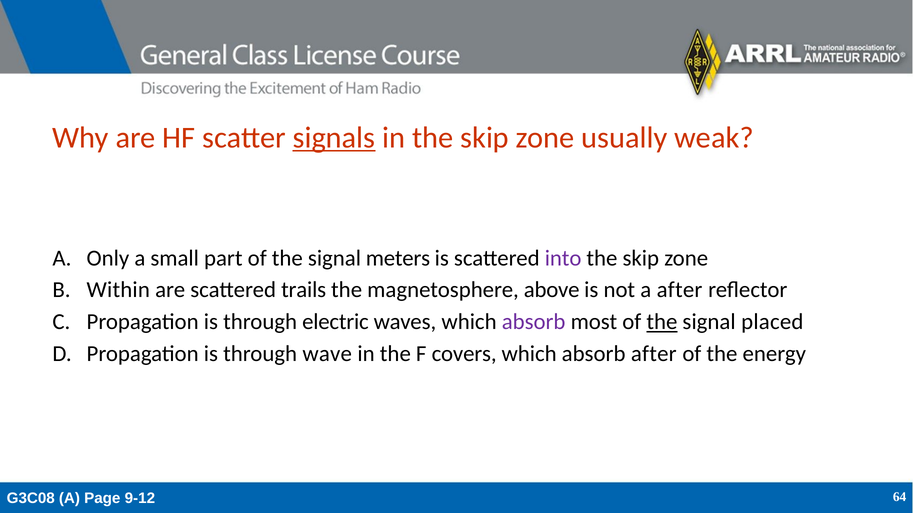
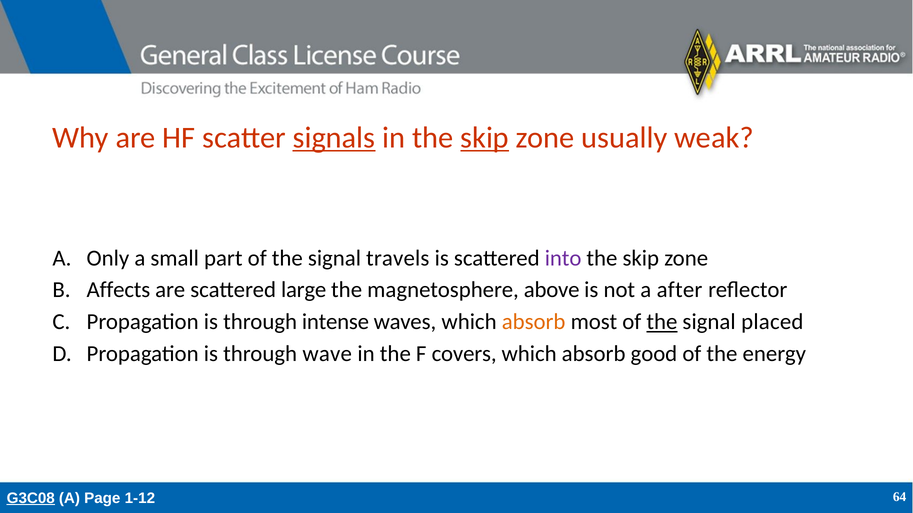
skip at (485, 138) underline: none -> present
meters: meters -> travels
Within: Within -> Affects
trails: trails -> large
electric: electric -> intense
absorb at (534, 322) colour: purple -> orange
absorb after: after -> good
G3C08 underline: none -> present
9-12: 9-12 -> 1-12
